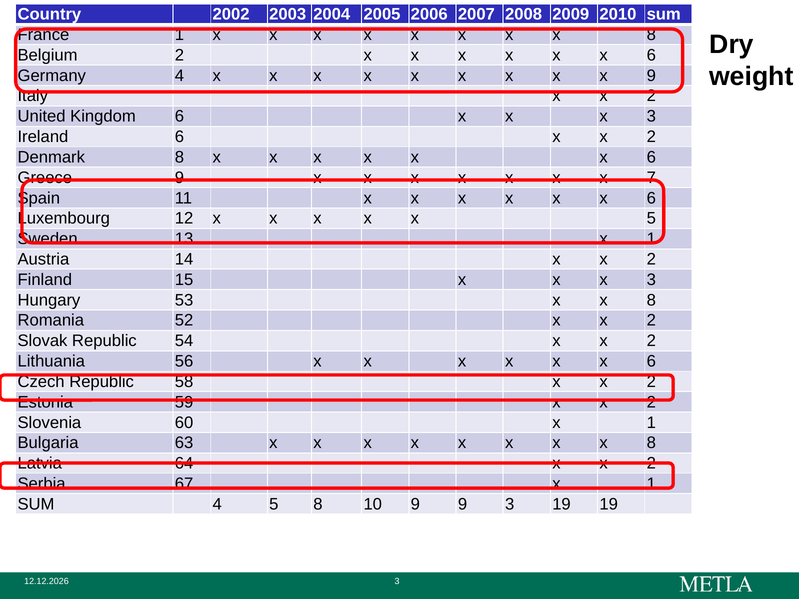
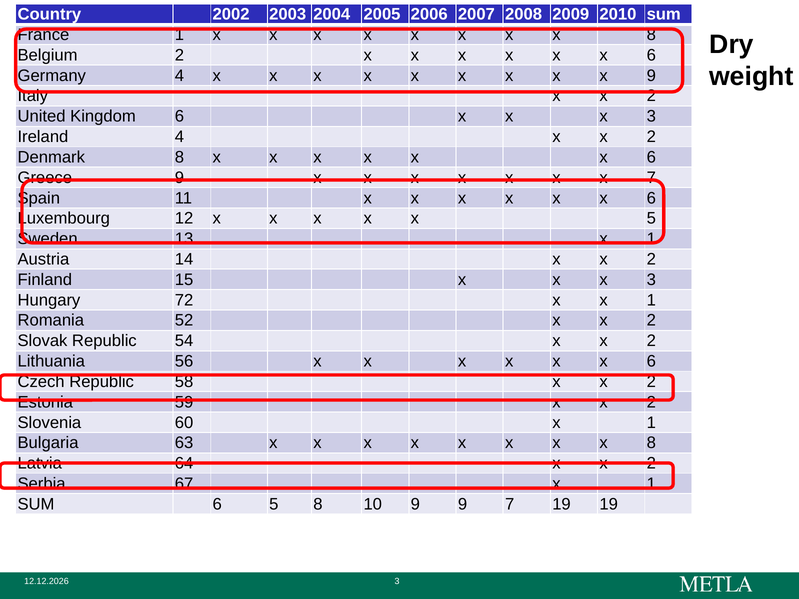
Ireland 6: 6 -> 4
53: 53 -> 72
8 at (651, 300): 8 -> 1
SUM 4: 4 -> 6
9 3: 3 -> 7
